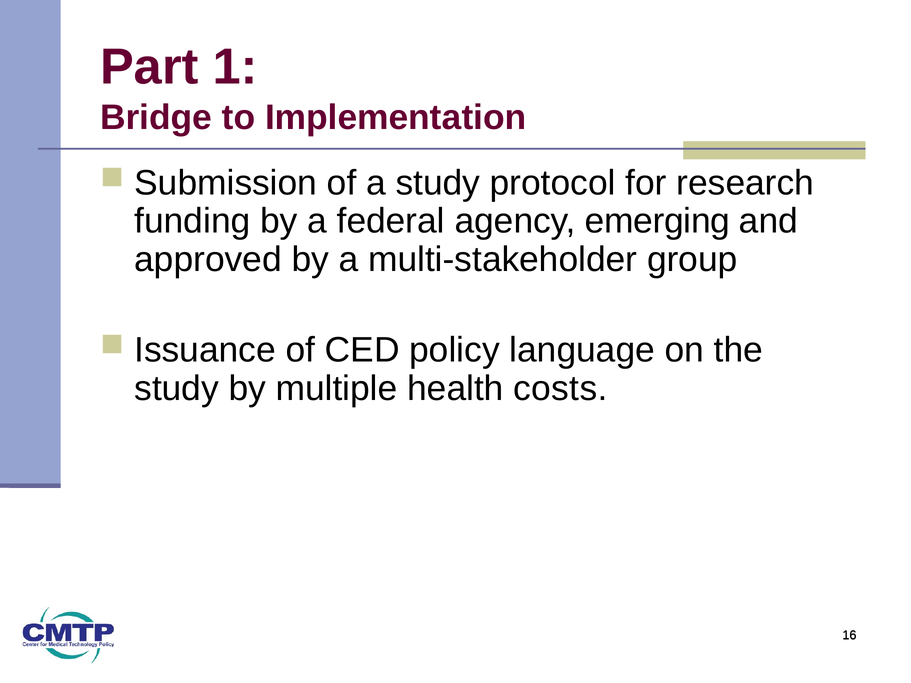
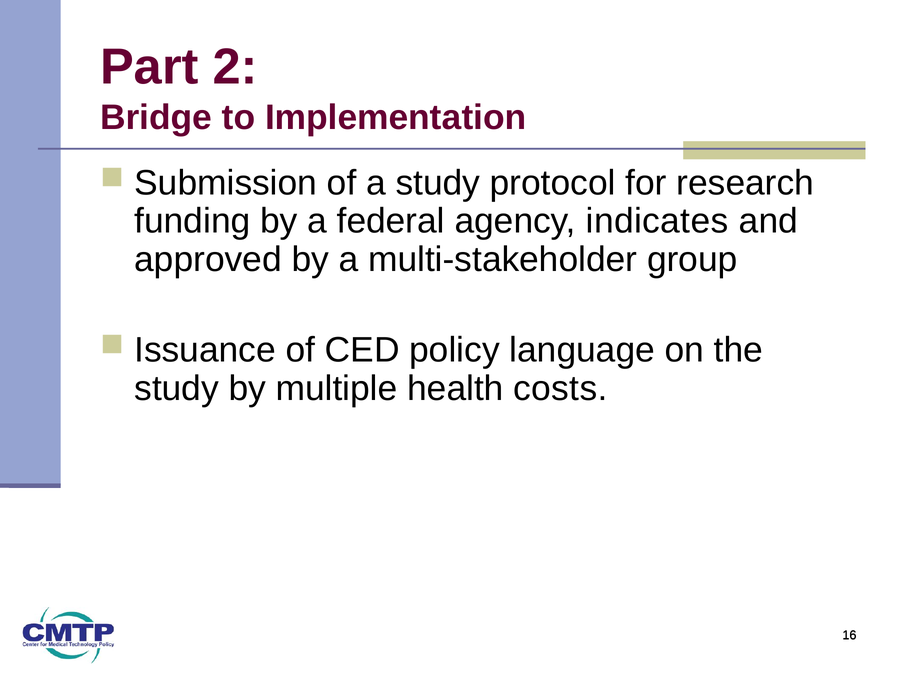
1: 1 -> 2
emerging: emerging -> indicates
